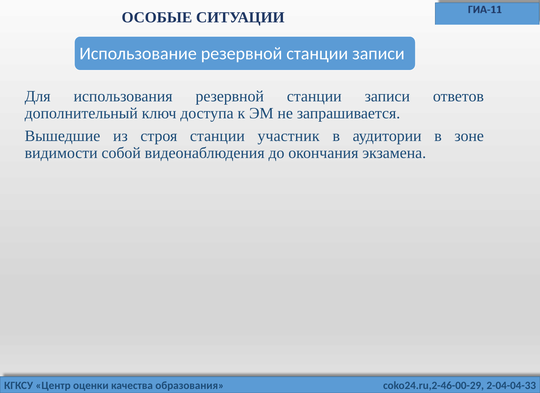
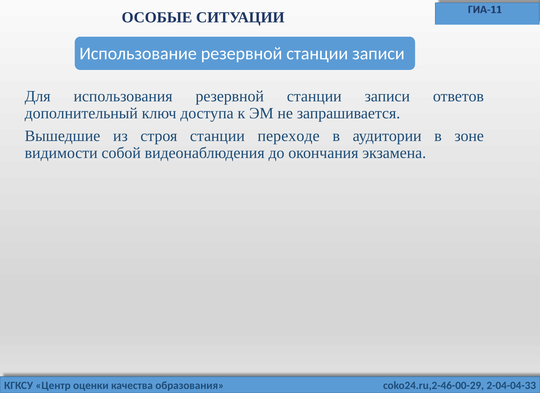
участник: участник -> переходе
